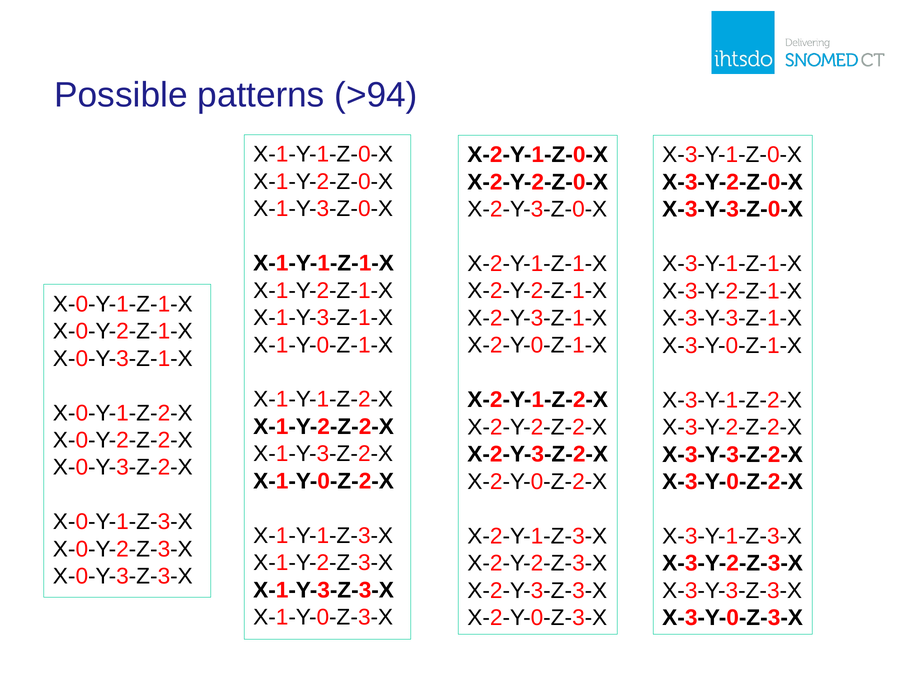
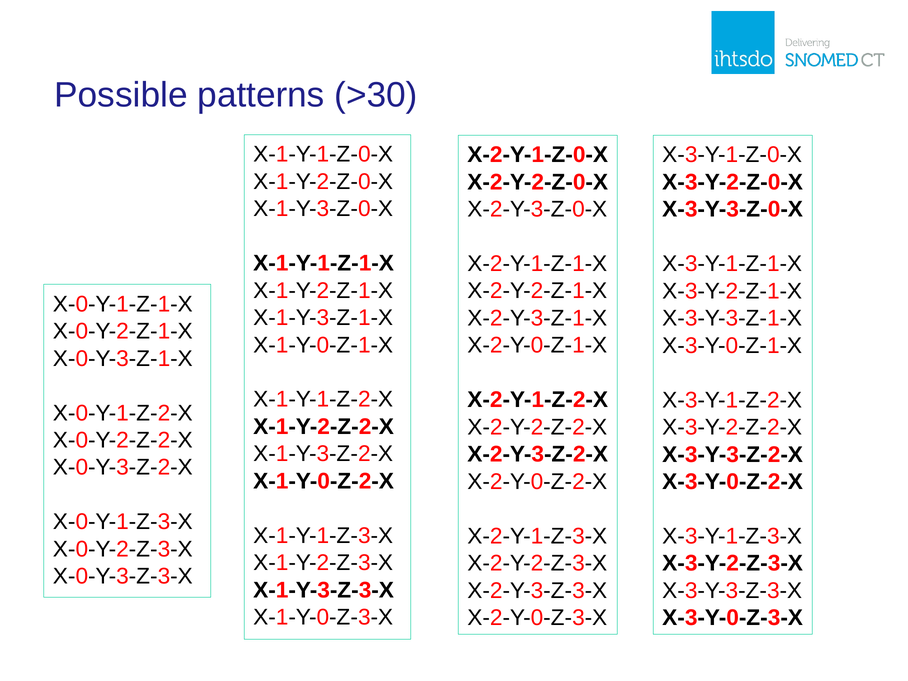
>94: >94 -> >30
